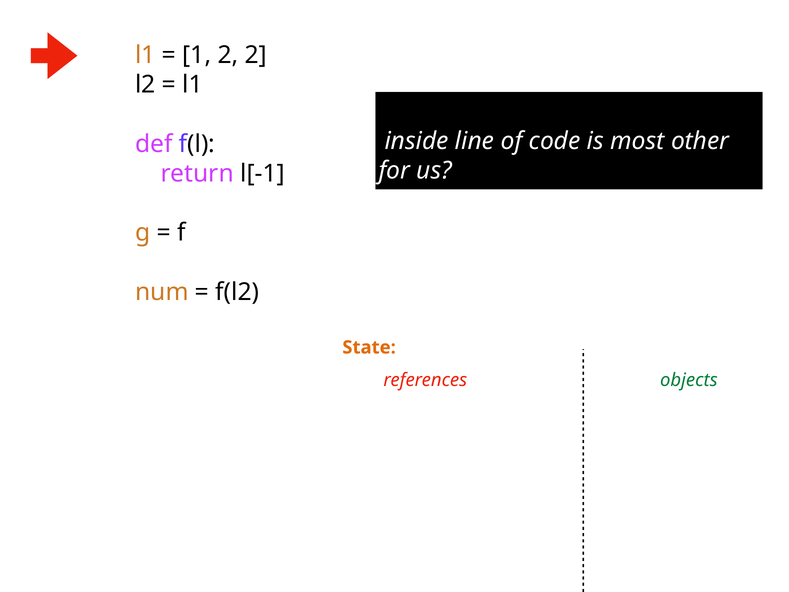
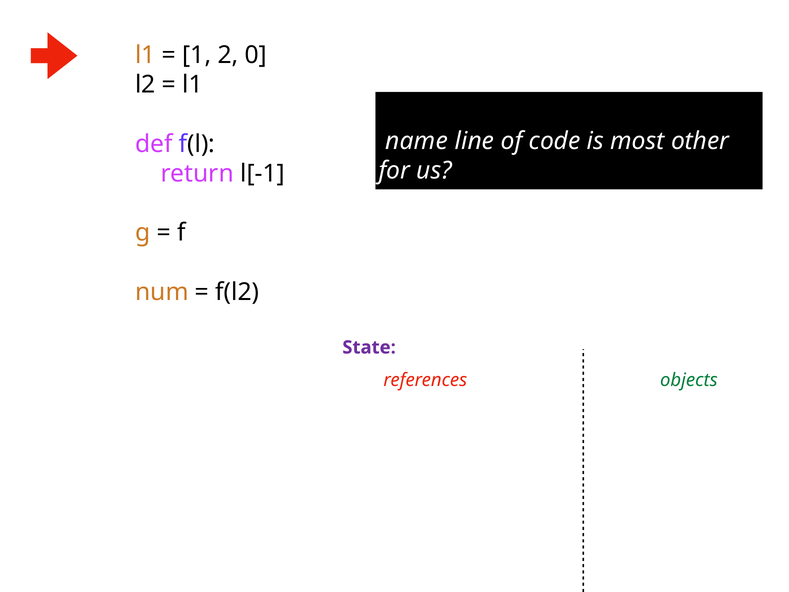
2 2: 2 -> 0
inside: inside -> name
State colour: orange -> purple
